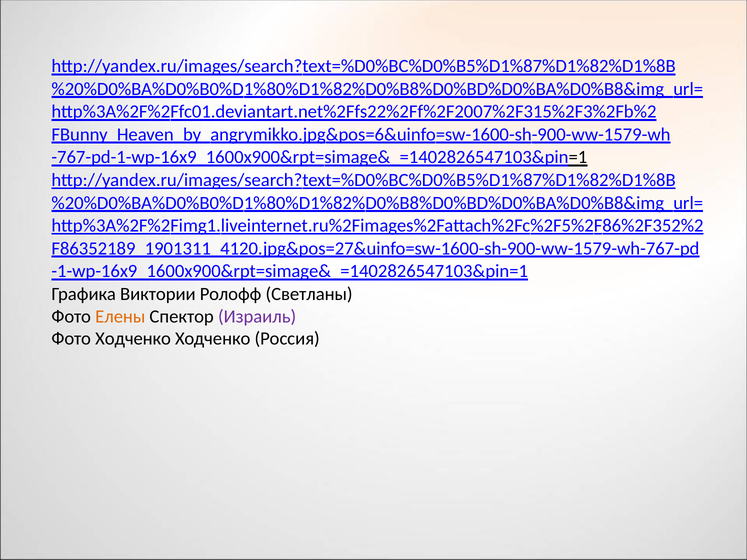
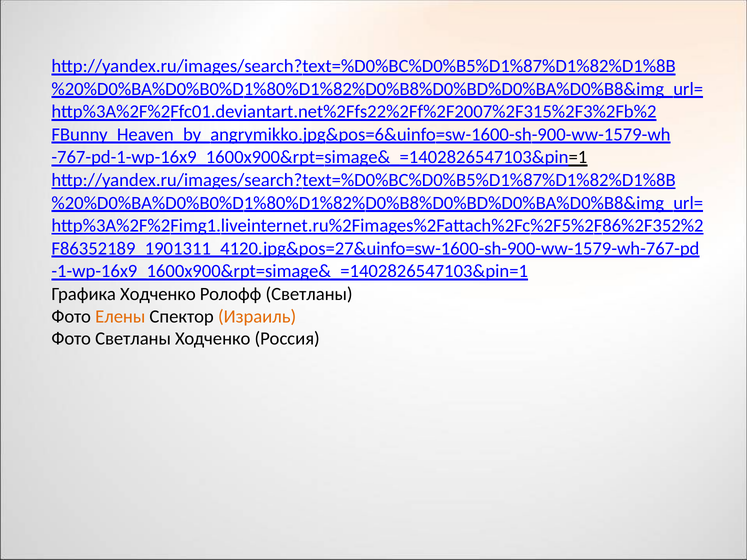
Графика Виктории: Виктории -> Ходченко
Израиль colour: purple -> orange
Фото Ходченко: Ходченко -> Светланы
